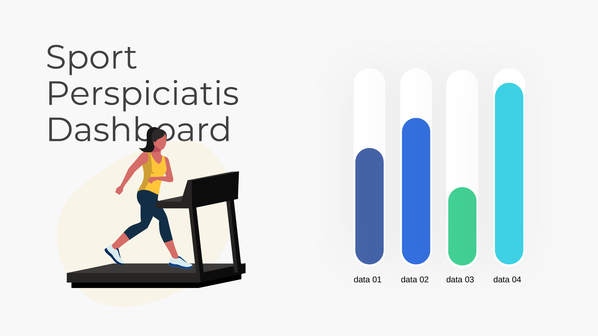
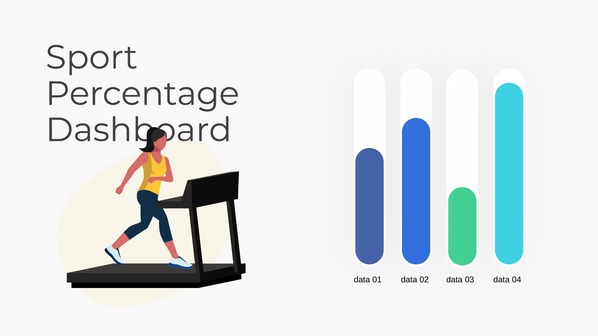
Perspiciatis: Perspiciatis -> Percentage
